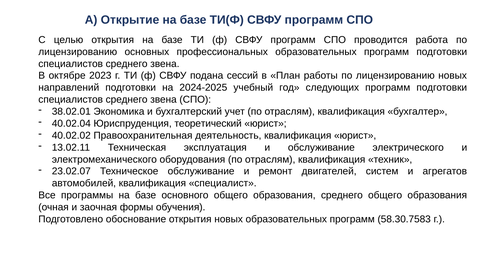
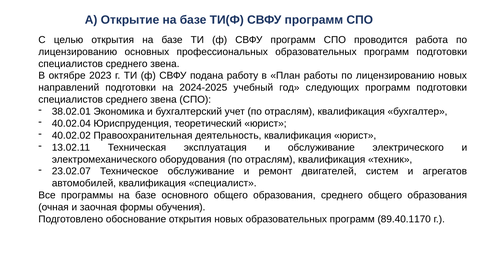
сессий: сессий -> работу
58.30.7583: 58.30.7583 -> 89.40.1170
